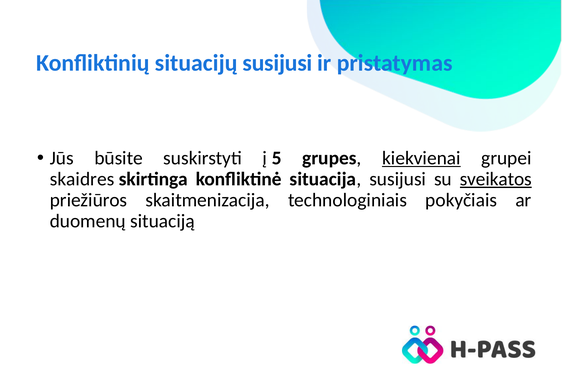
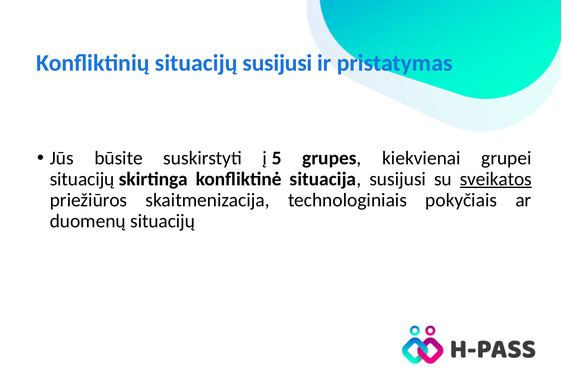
kiekvienai underline: present -> none
skaidres at (82, 179): skaidres -> situacijų
duomenų situaciją: situaciją -> situacijų
